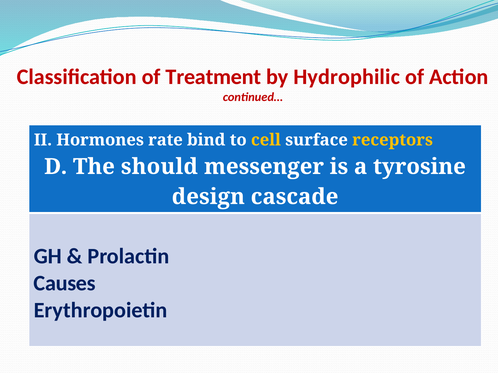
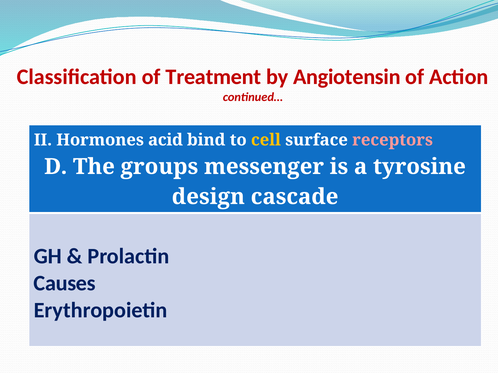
Hydrophilic: Hydrophilic -> Angiotensin
rate: rate -> acid
receptors colour: yellow -> pink
should: should -> groups
